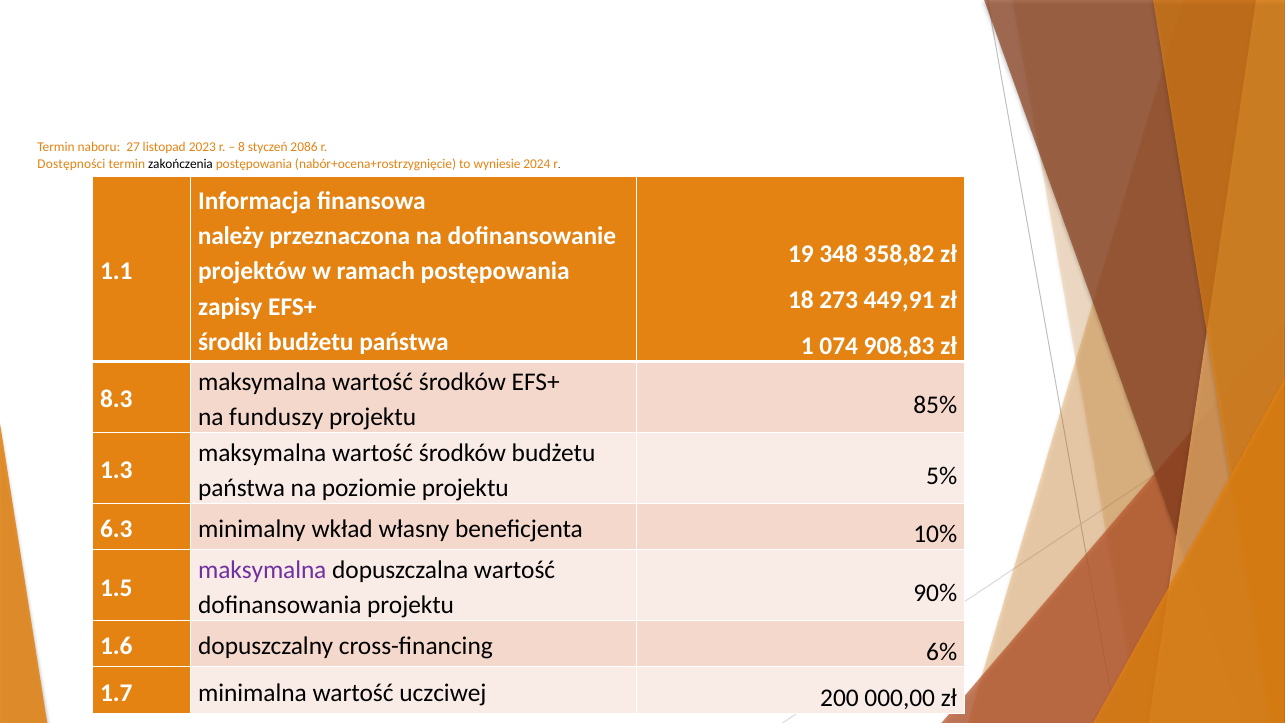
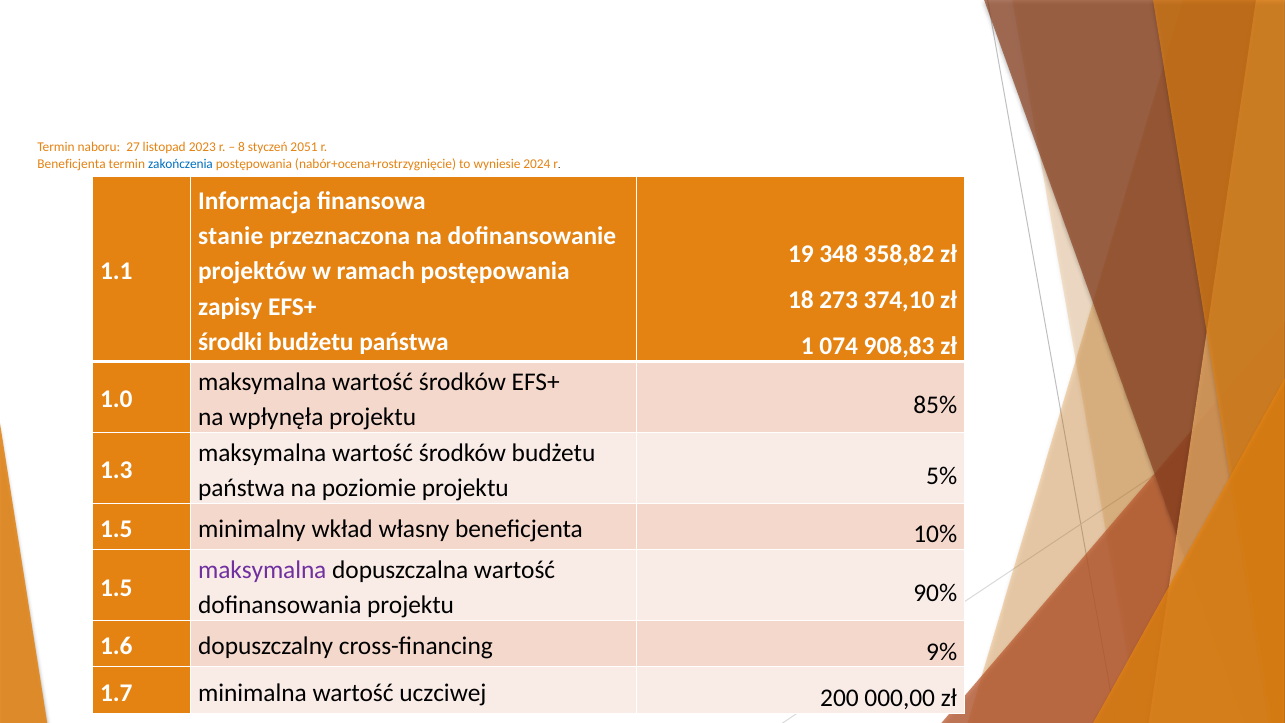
2086: 2086 -> 2051
Dostępności at (72, 164): Dostępności -> Beneficjenta
zakończenia colour: black -> blue
należy: należy -> stanie
449,91: 449,91 -> 374,10
8.3: 8.3 -> 1.0
funduszy: funduszy -> wpłynęła
6.3 at (116, 529): 6.3 -> 1.5
6%: 6% -> 9%
